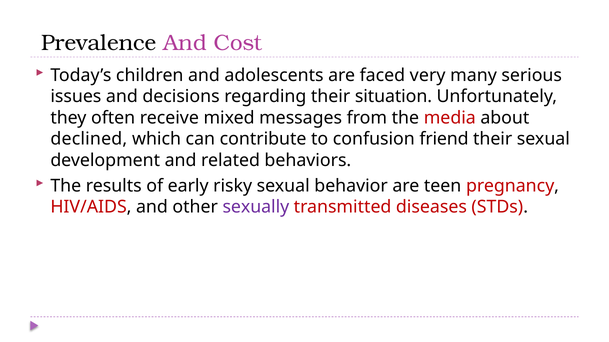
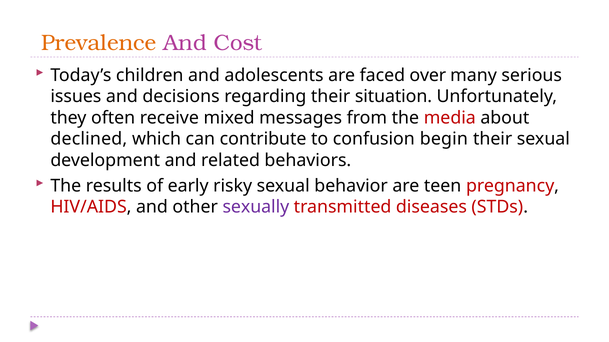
Prevalence colour: black -> orange
very: very -> over
friend: friend -> begin
